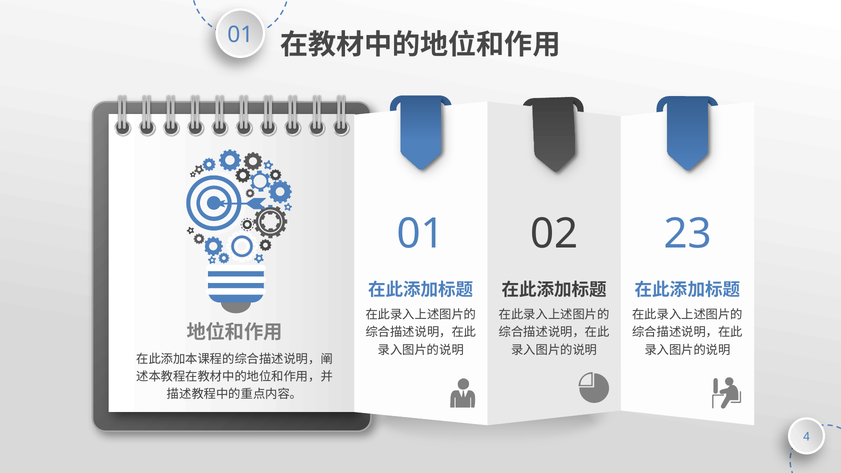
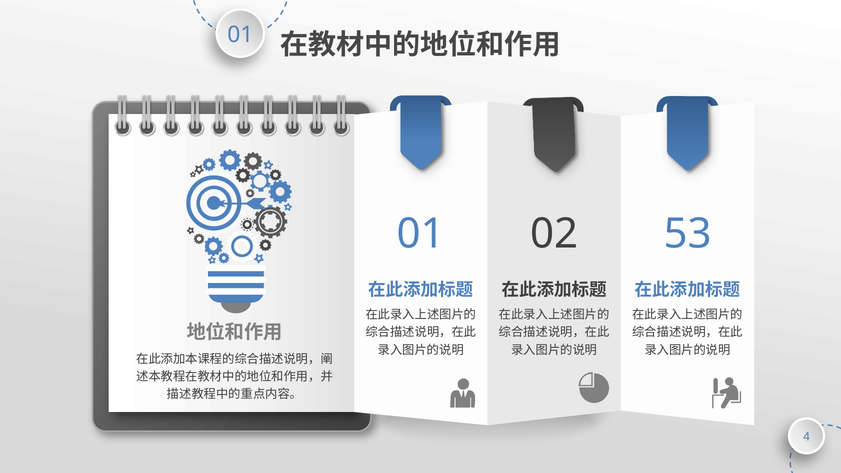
23: 23 -> 53
